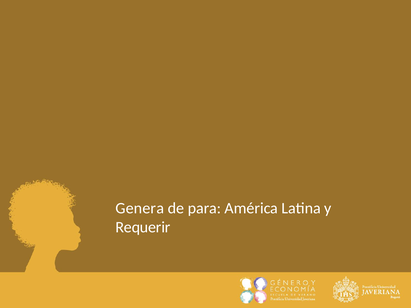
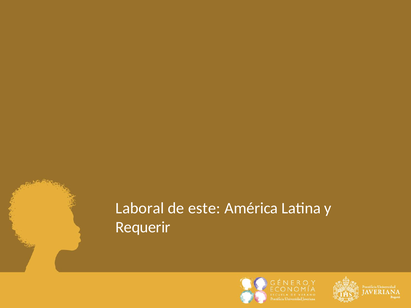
Genera: Genera -> Laboral
para: para -> este
